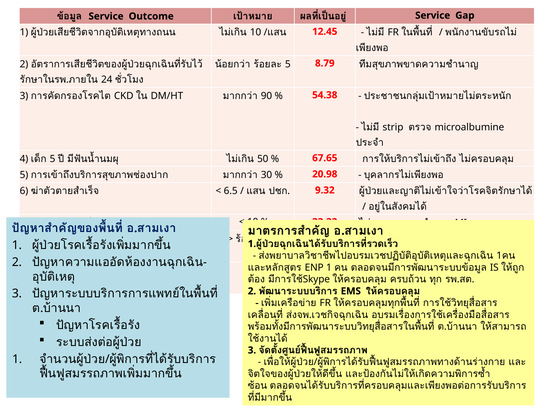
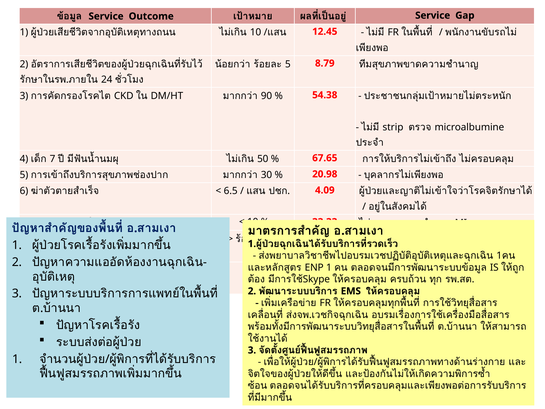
5 at (53, 159): 5 -> 7
9.32: 9.32 -> 4.09
